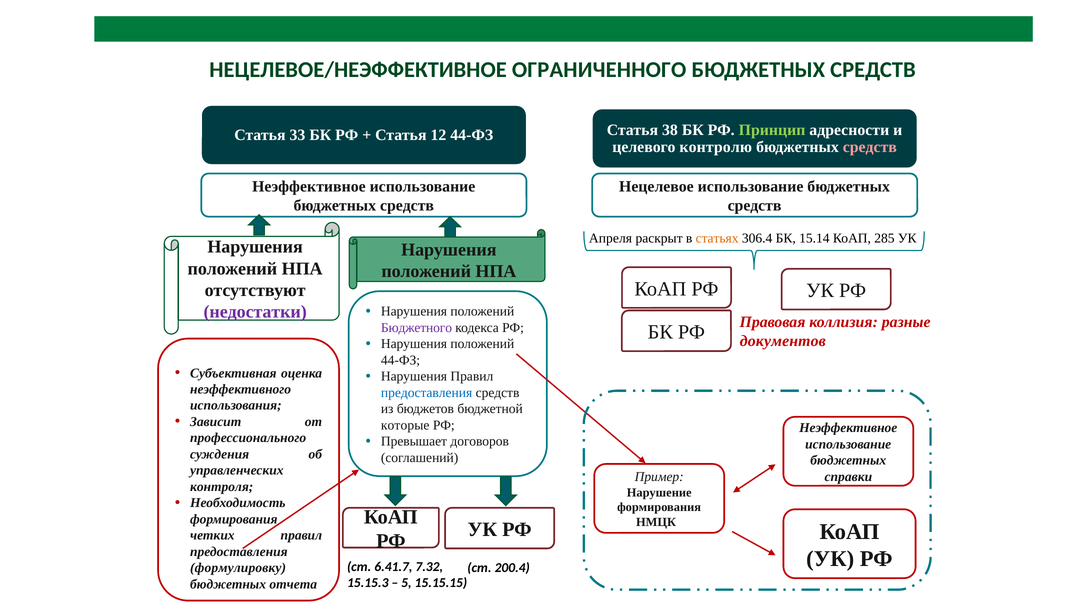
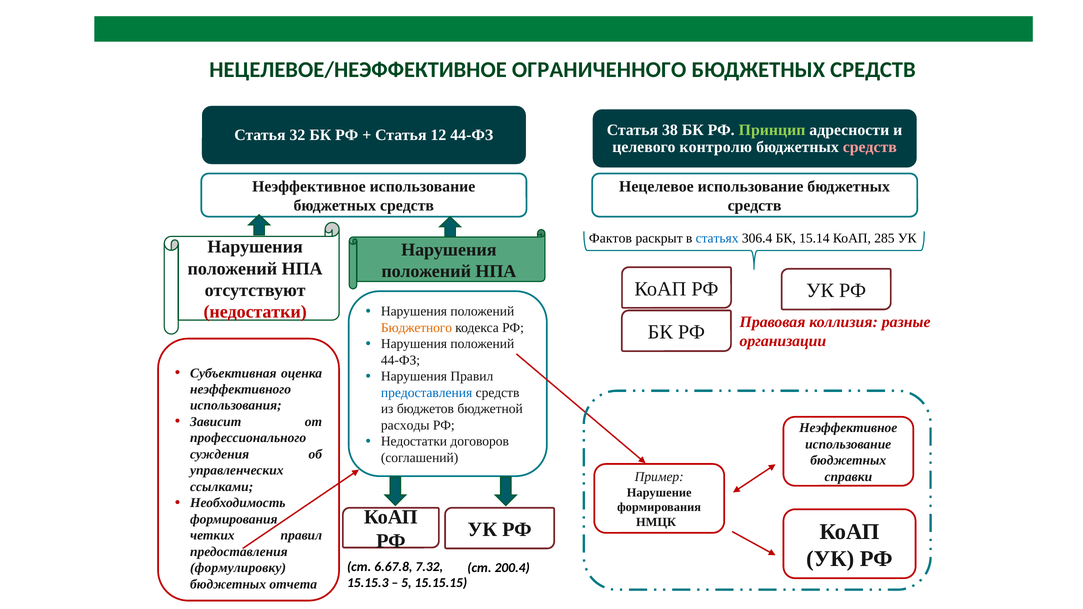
33: 33 -> 32
Апреля: Апреля -> Фактов
статьях colour: orange -> blue
недостатки at (255, 312) colour: purple -> red
Бюджетного colour: purple -> orange
документов: документов -> организации
которые: которые -> расходы
Превышает at (414, 442): Превышает -> Недостатки
контроля: контроля -> ссылками
6.41.7: 6.41.7 -> 6.67.8
